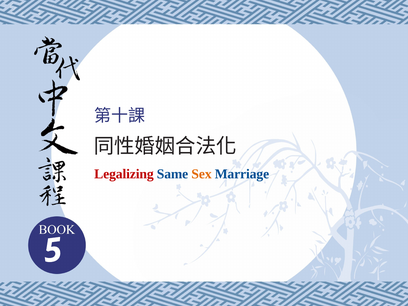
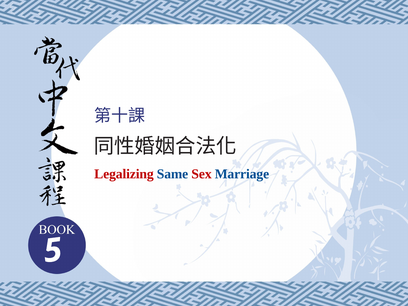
Sex colour: orange -> red
